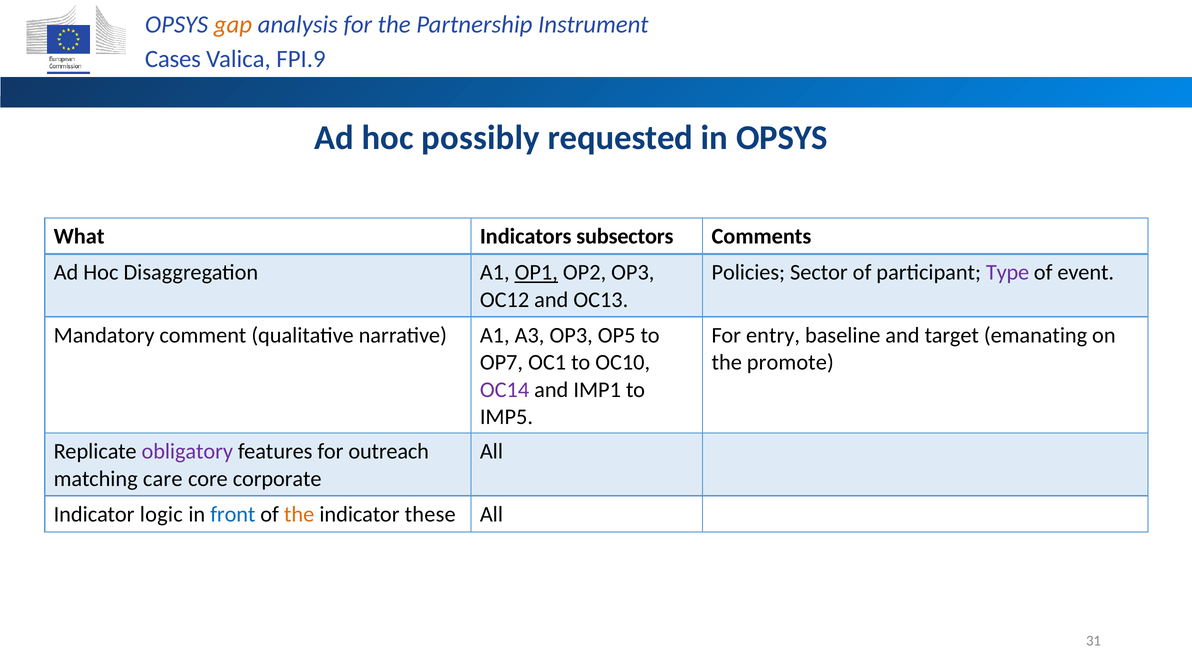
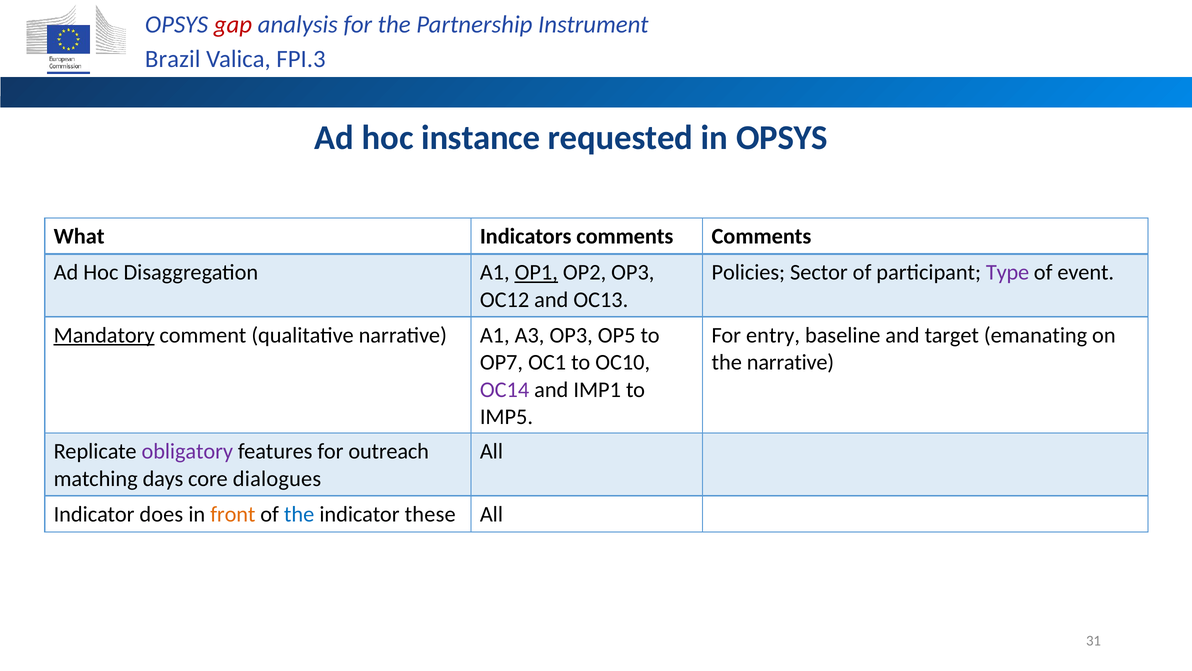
gap colour: orange -> red
Cases: Cases -> Brazil
FPI.9: FPI.9 -> FPI.3
possibly: possibly -> instance
Indicators subsectors: subsectors -> comments
Mandatory underline: none -> present
the promote: promote -> narrative
care: care -> days
corporate: corporate -> dialogues
logic: logic -> does
front colour: blue -> orange
the at (299, 514) colour: orange -> blue
